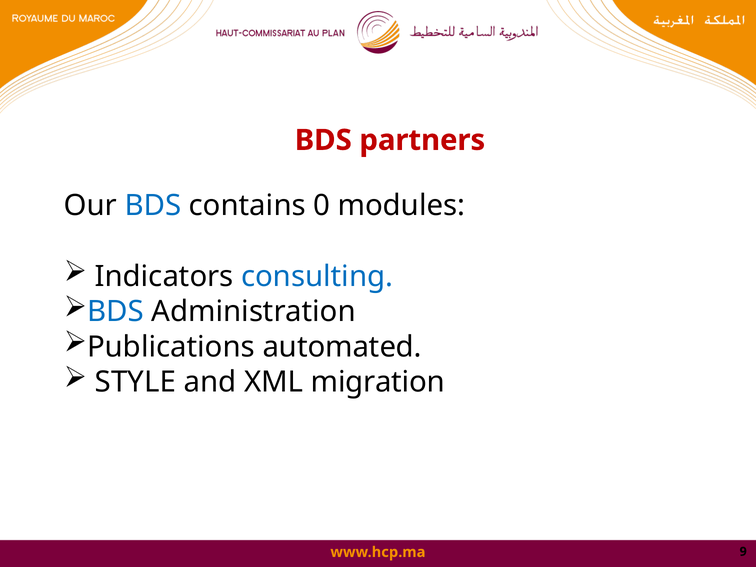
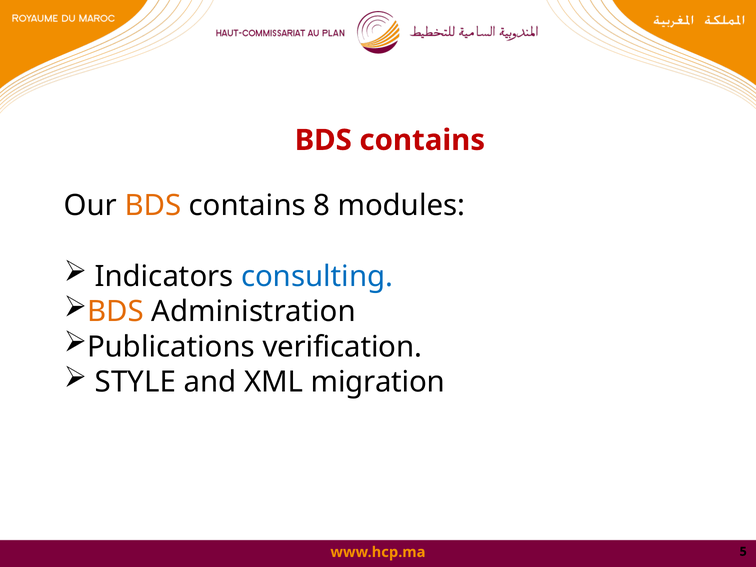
partners at (422, 140): partners -> contains
BDS at (153, 206) colour: blue -> orange
0: 0 -> 8
BDS at (116, 312) colour: blue -> orange
automated: automated -> verification
9: 9 -> 5
